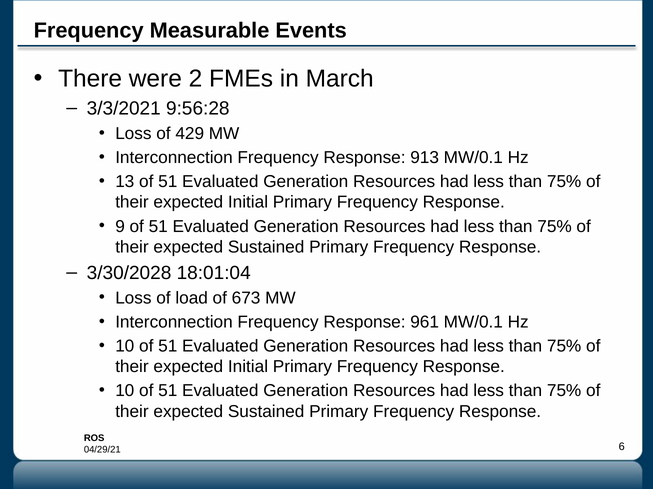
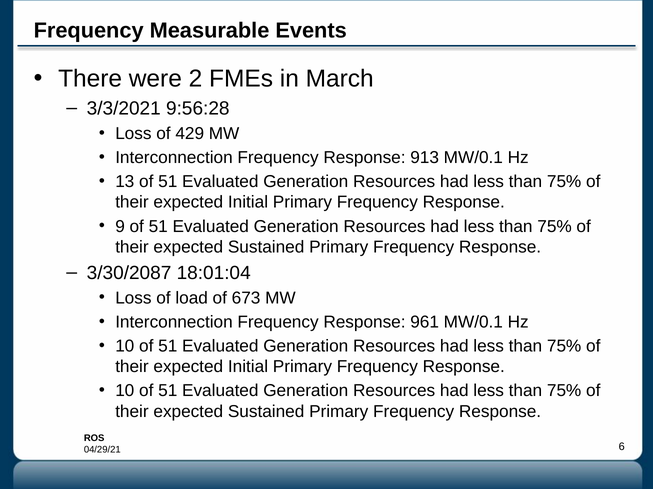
3/30/2028: 3/30/2028 -> 3/30/2087
